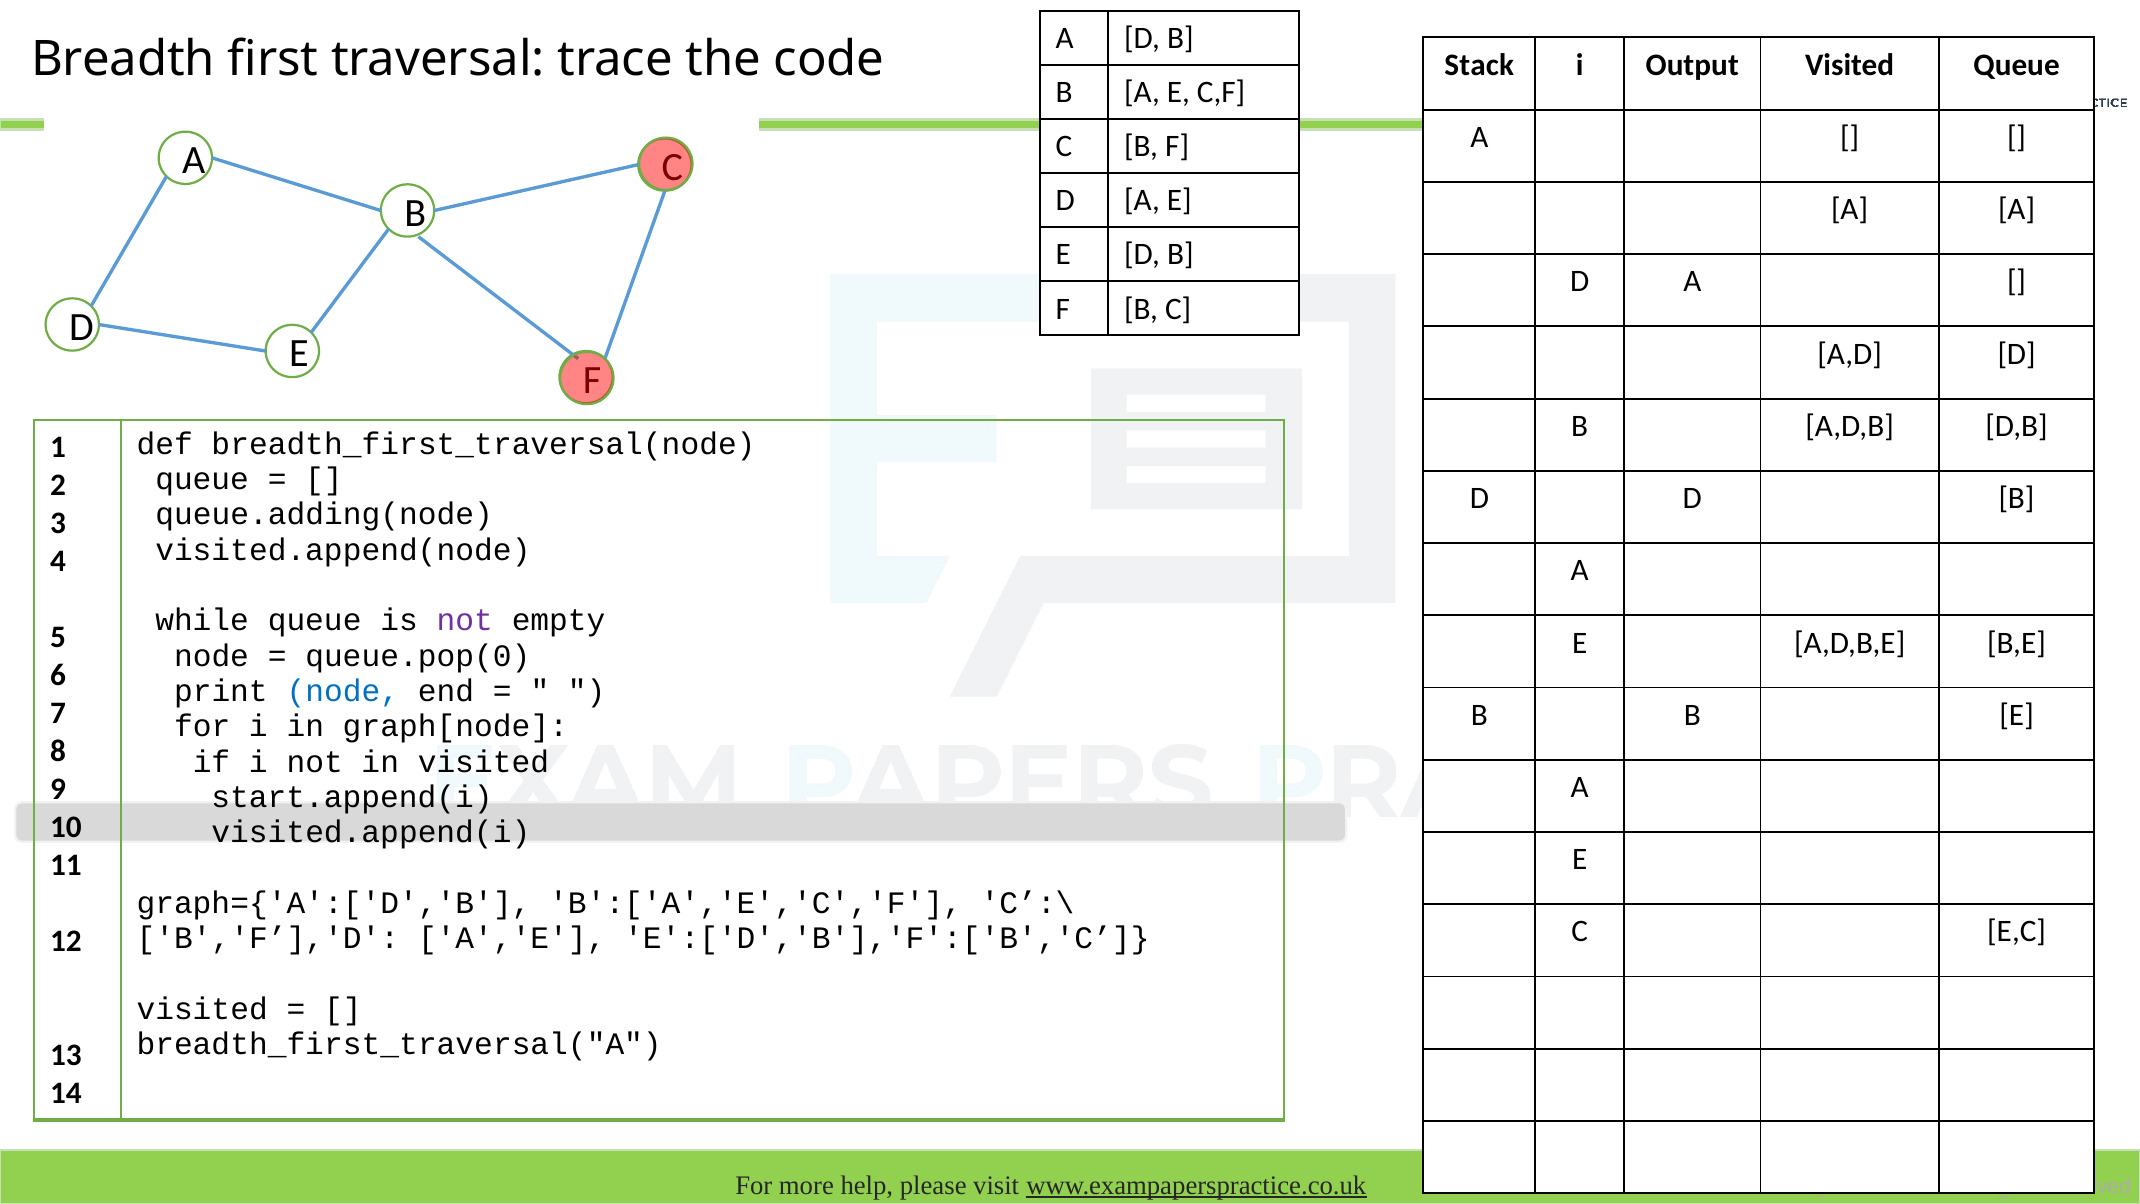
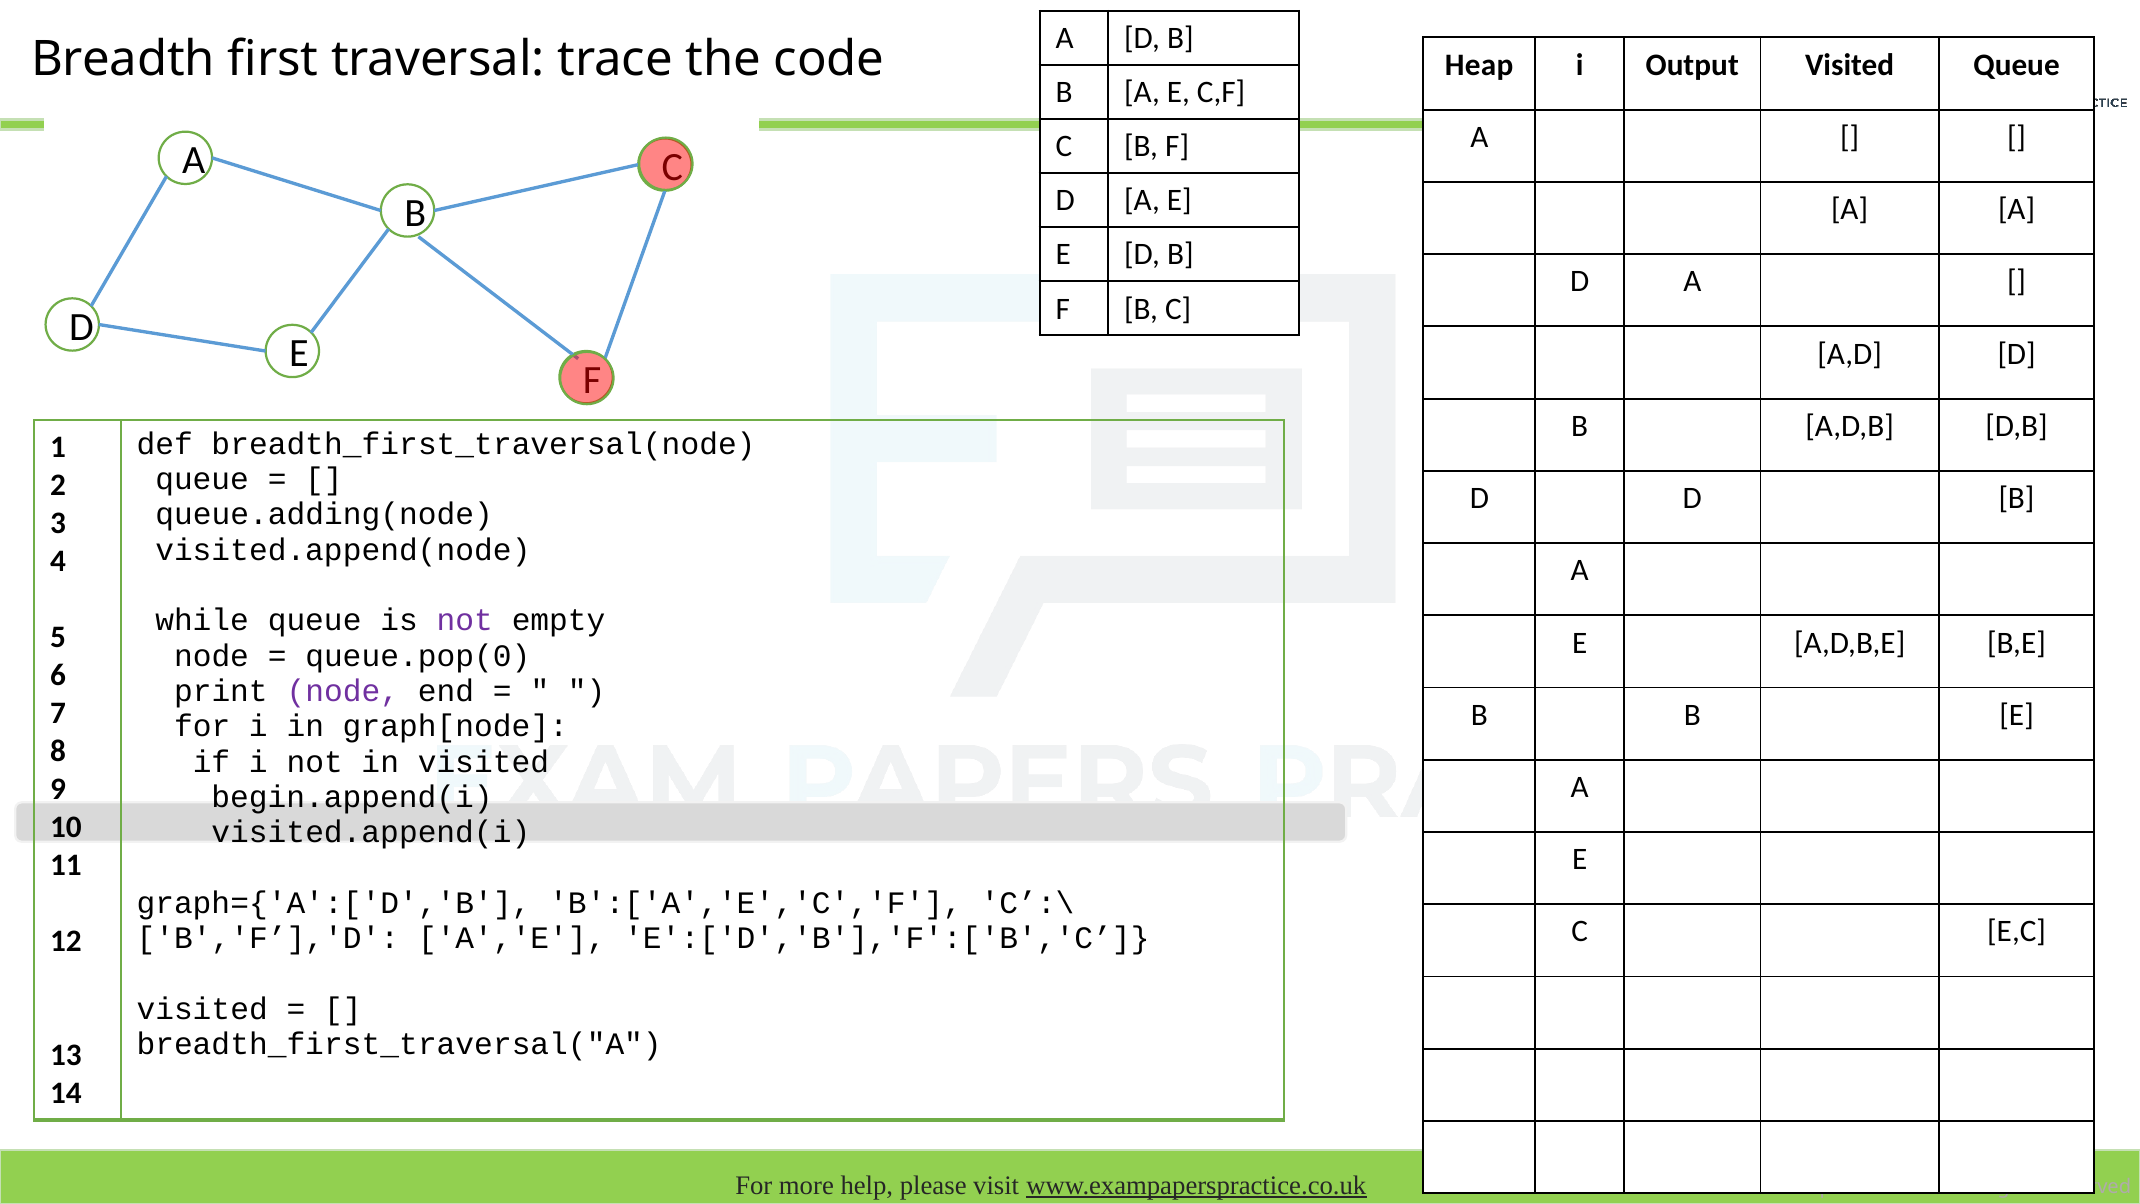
Stack: Stack -> Heap
node at (343, 691) colour: blue -> purple
start.append(i: start.append(i -> begin.append(i
